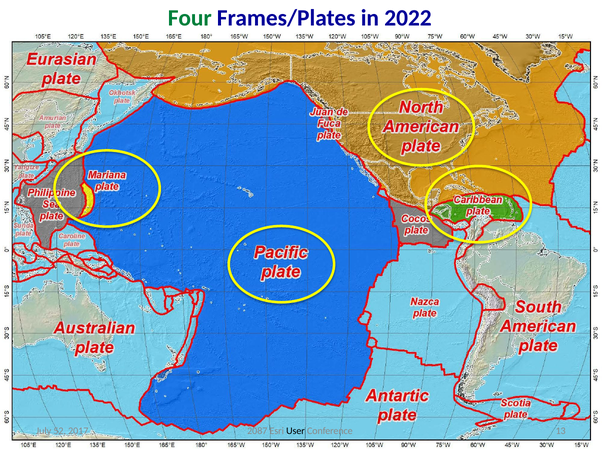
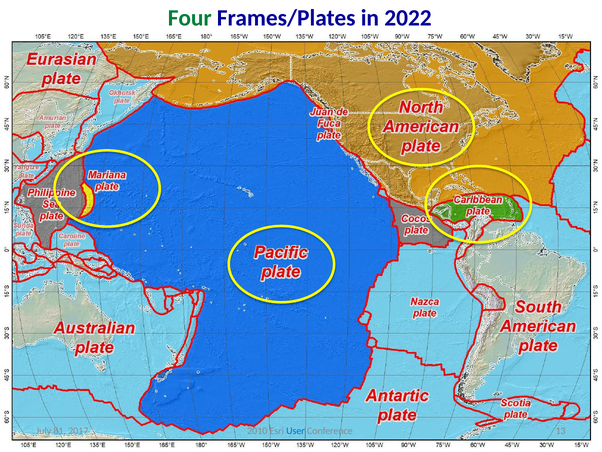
52: 52 -> 81
2087: 2087 -> 2010
User colour: black -> blue
